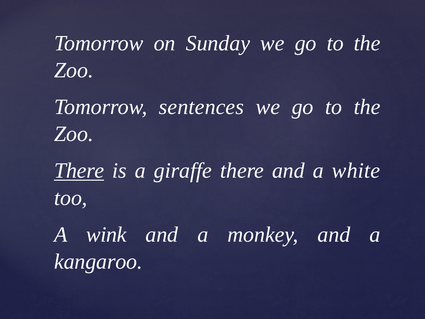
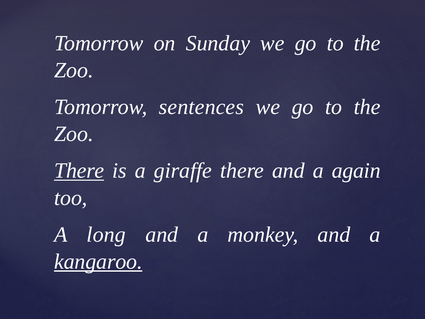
white: white -> again
wink: wink -> long
kangaroo underline: none -> present
